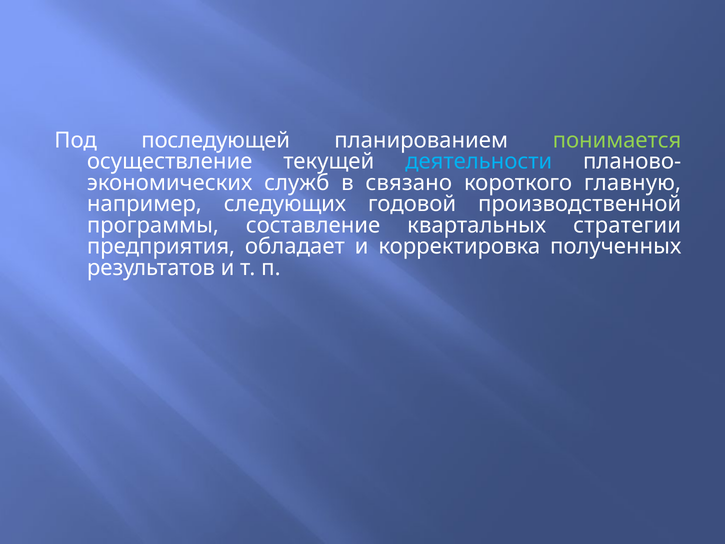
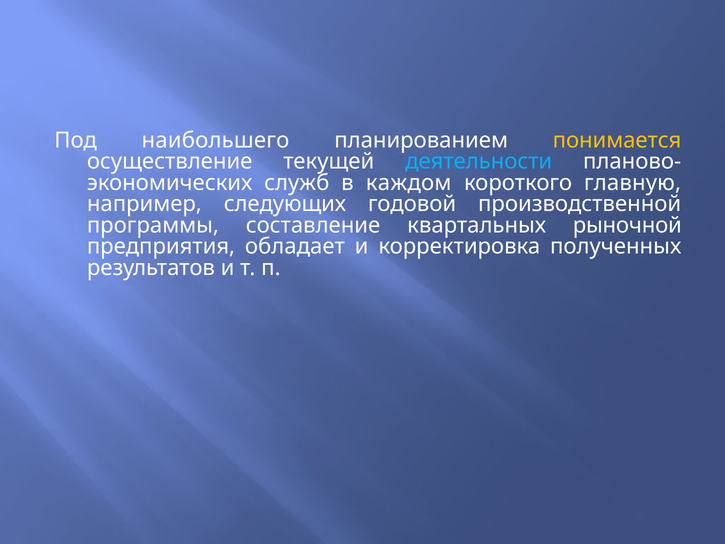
последующей: последующей -> наибольшего
понимается colour: light green -> yellow
связано: связано -> каждом
стратегии: стратегии -> рыночной
